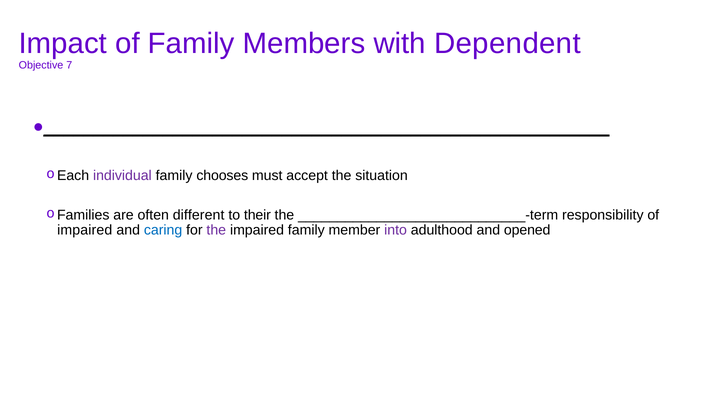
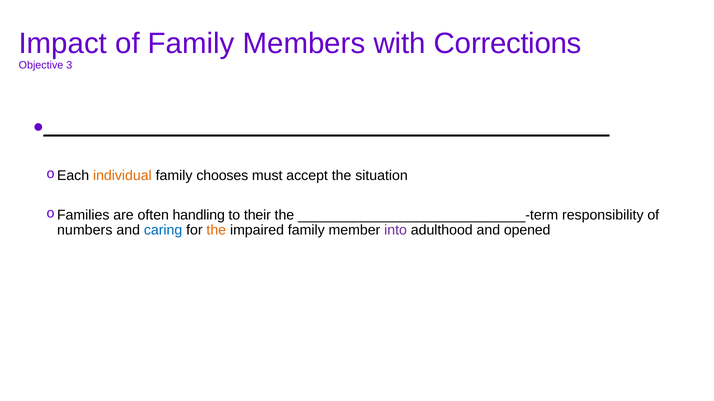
Dependent: Dependent -> Corrections
7: 7 -> 3
individual colour: purple -> orange
different: different -> handling
impaired at (85, 230): impaired -> numbers
the at (216, 230) colour: purple -> orange
